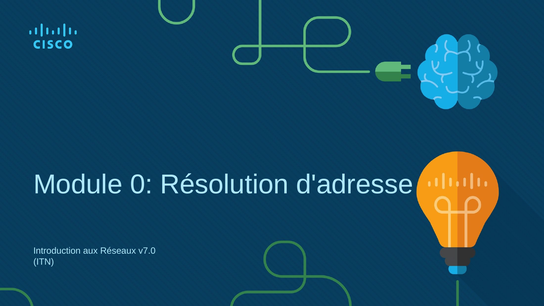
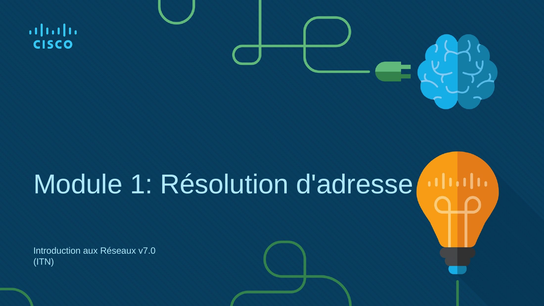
0: 0 -> 1
